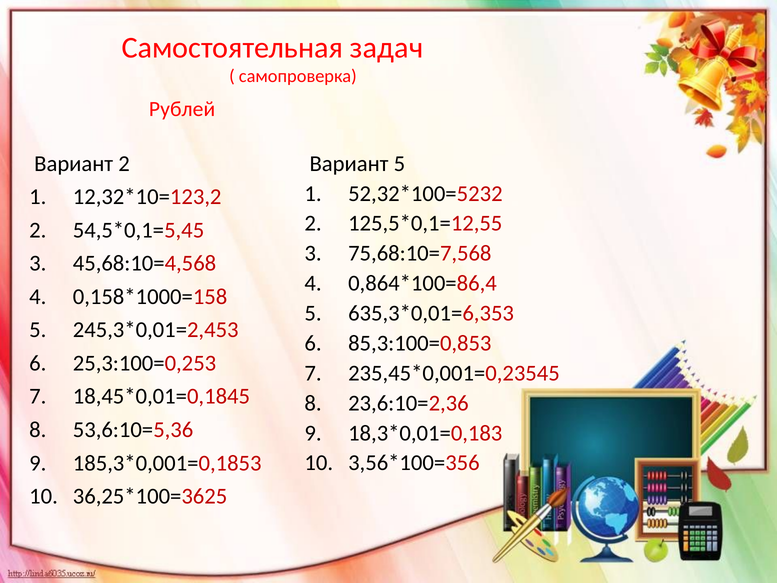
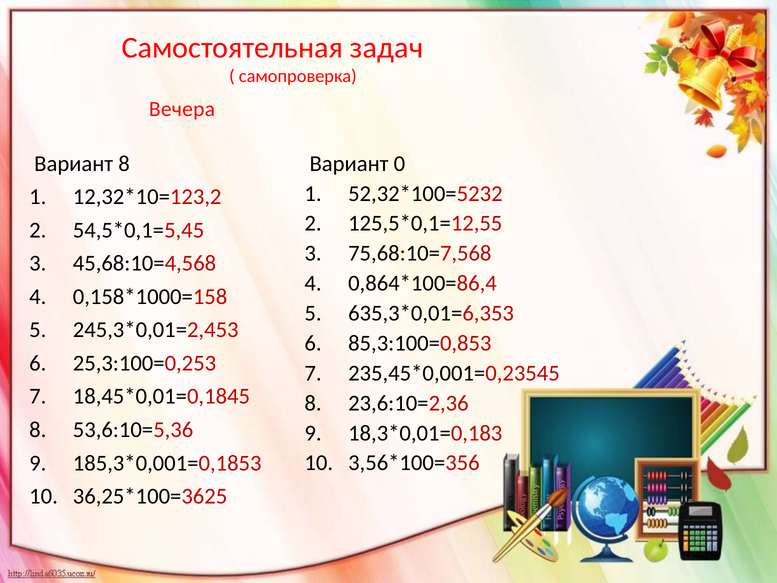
Рублей: Рублей -> Вечера
Вариант 2: 2 -> 8
Вариант 5: 5 -> 0
